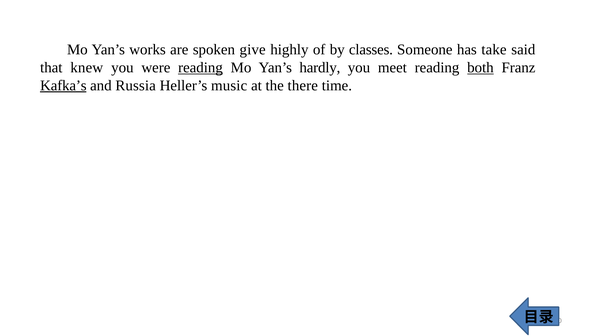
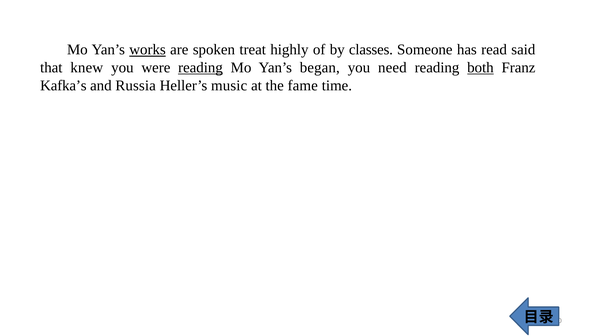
works underline: none -> present
give: give -> treat
take: take -> read
hardly: hardly -> began
meet: meet -> need
Kafka’s underline: present -> none
there: there -> fame
